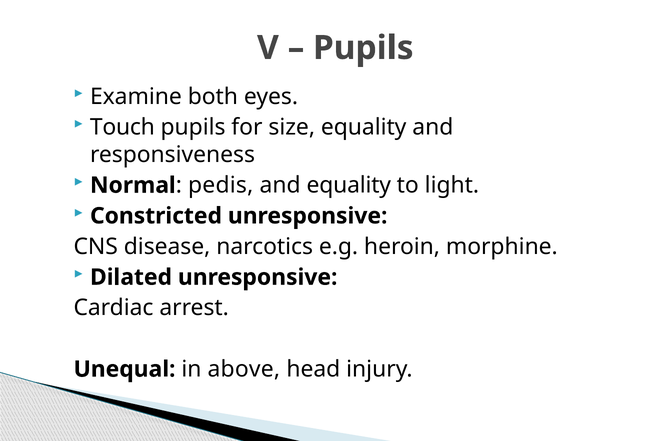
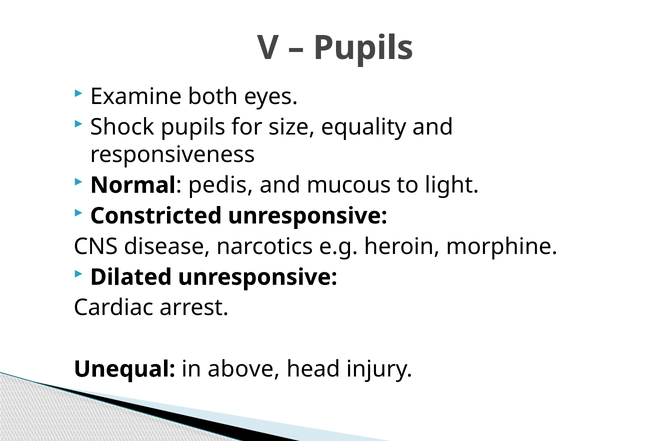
Touch: Touch -> Shock
and equality: equality -> mucous
